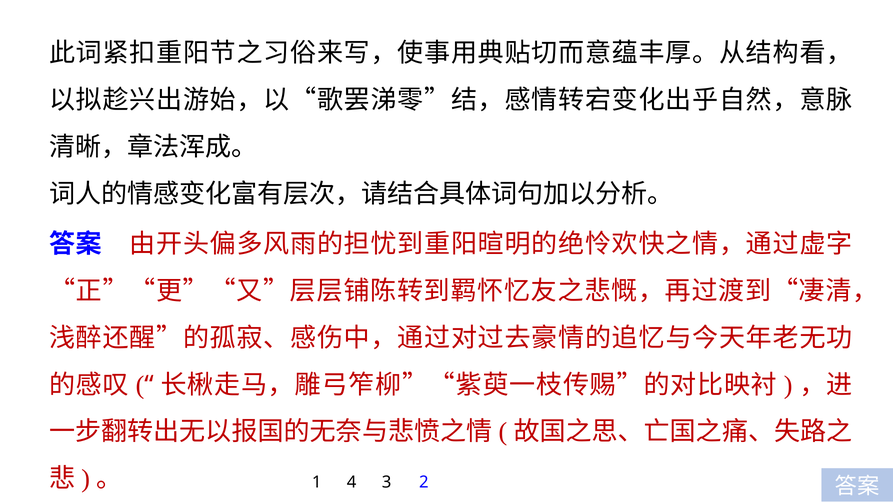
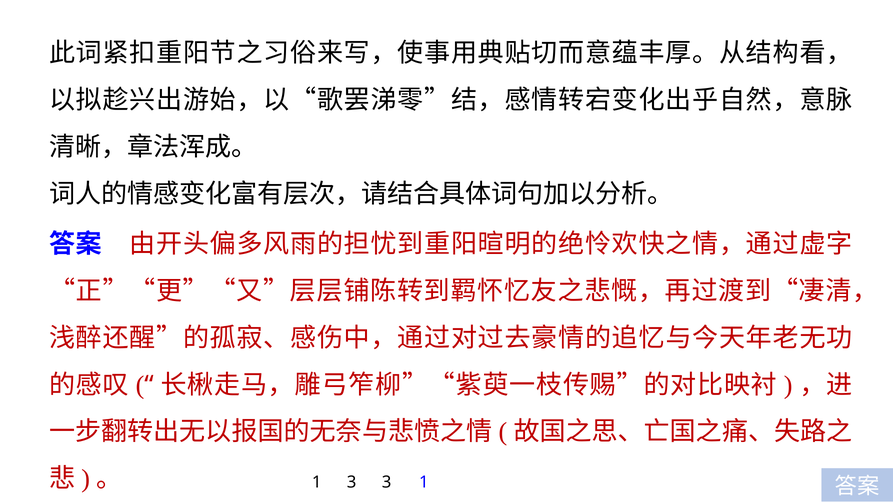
1 4: 4 -> 3
3 2: 2 -> 1
